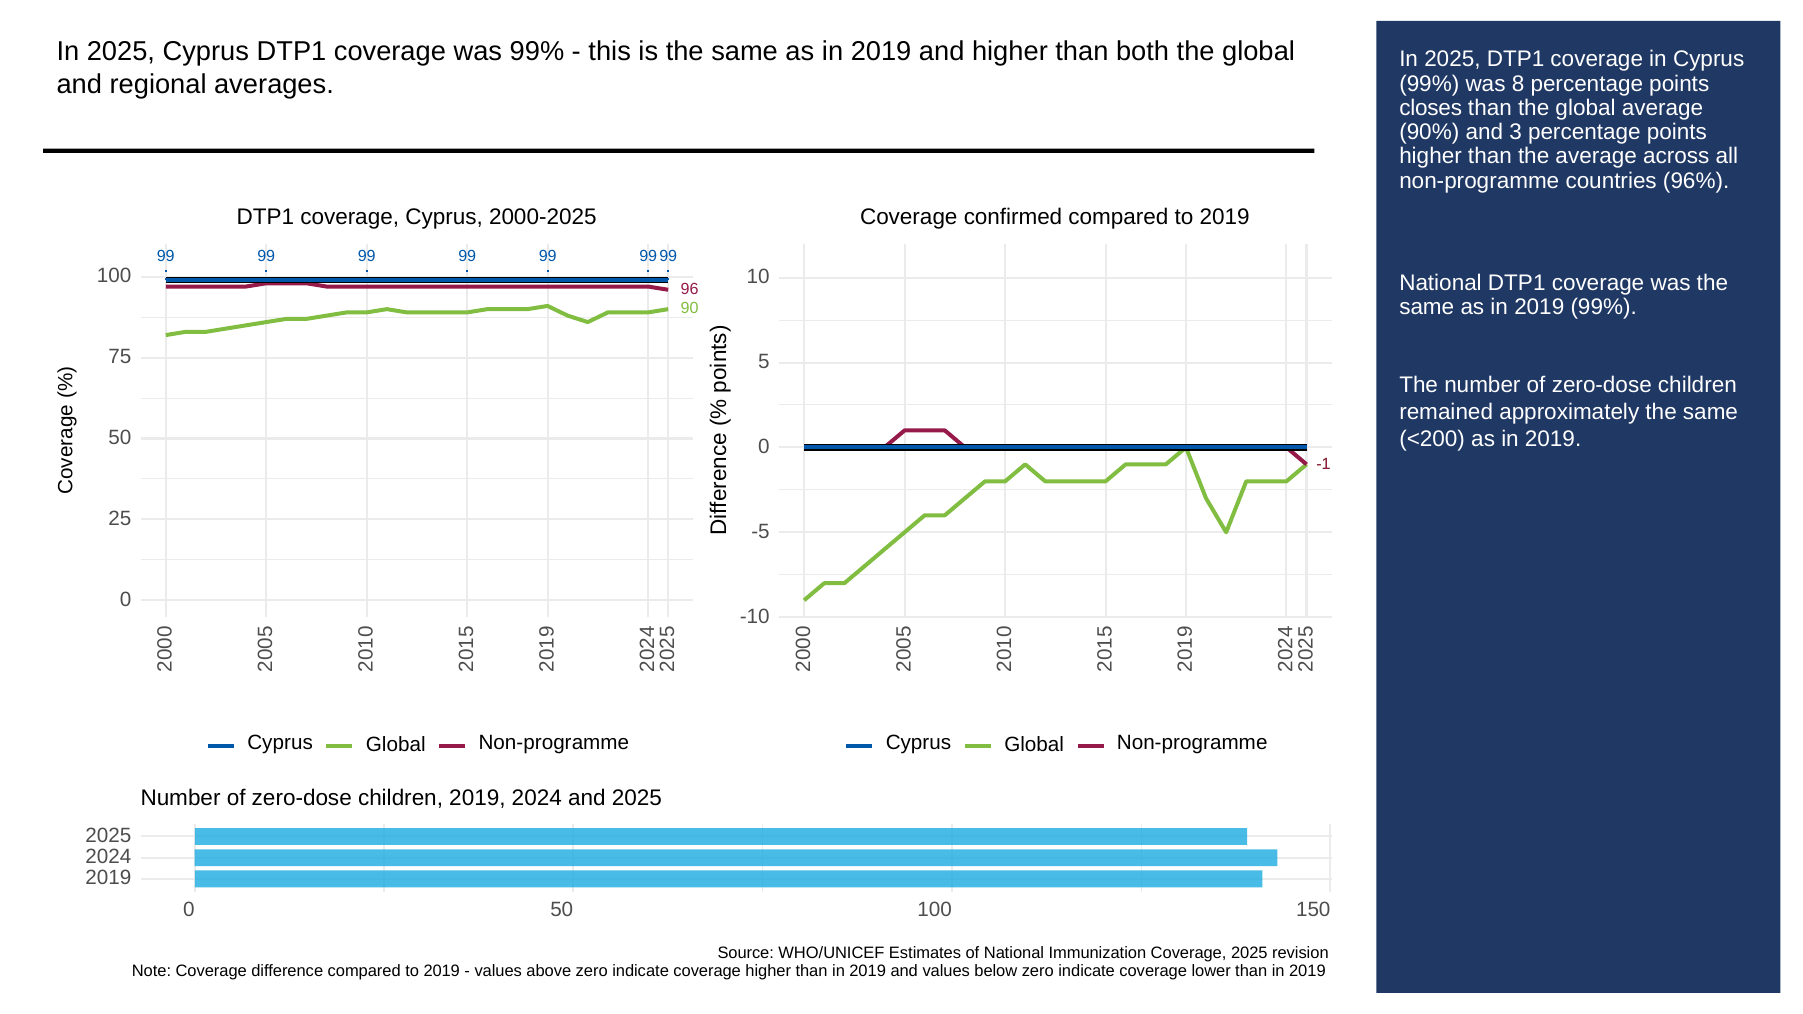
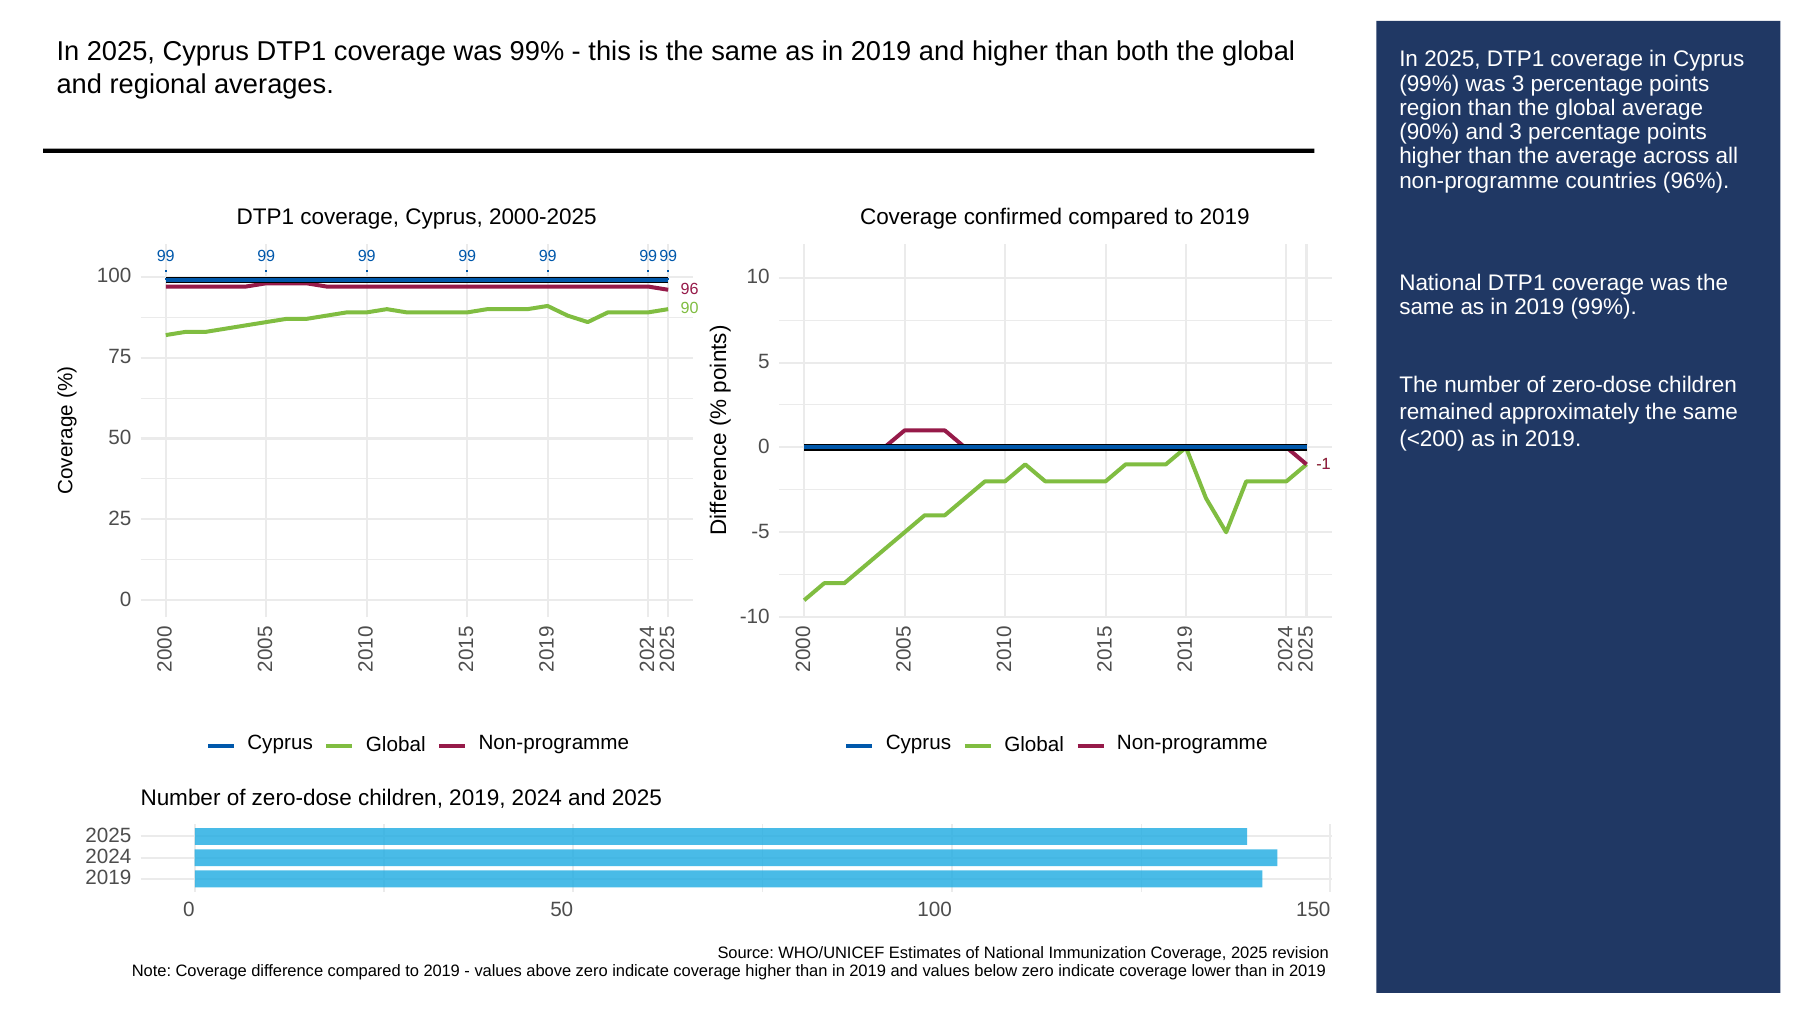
was 8: 8 -> 3
closes: closes -> region
